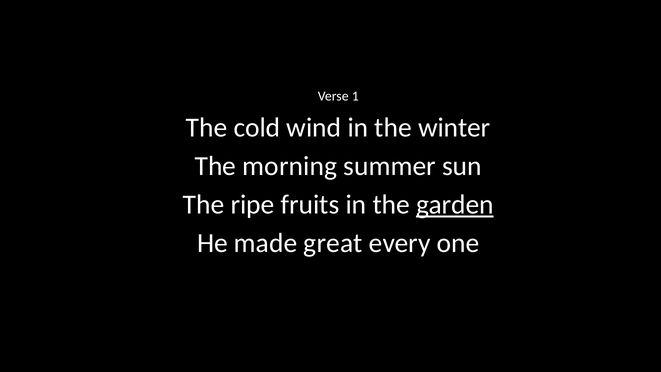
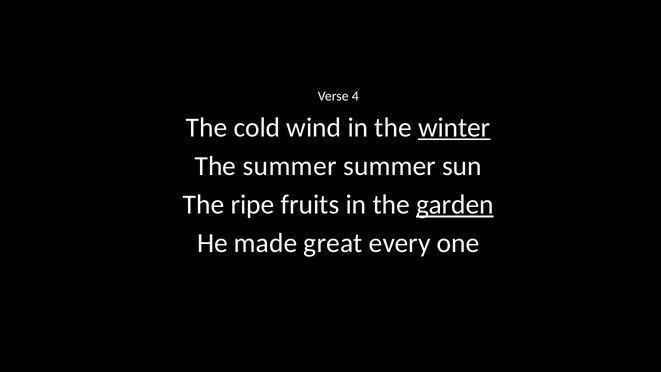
1: 1 -> 4
winter underline: none -> present
The morning: morning -> summer
